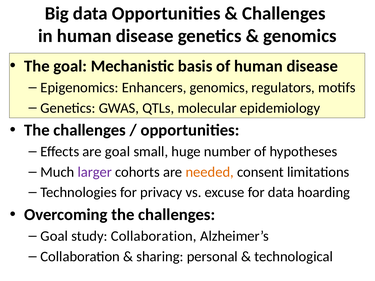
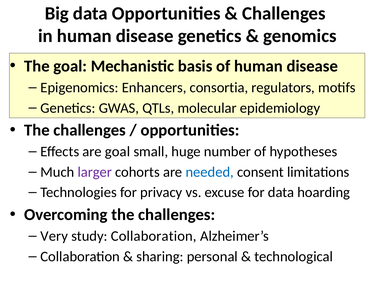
Enhancers genomics: genomics -> consortia
needed colour: orange -> blue
Goal at (54, 236): Goal -> Very
